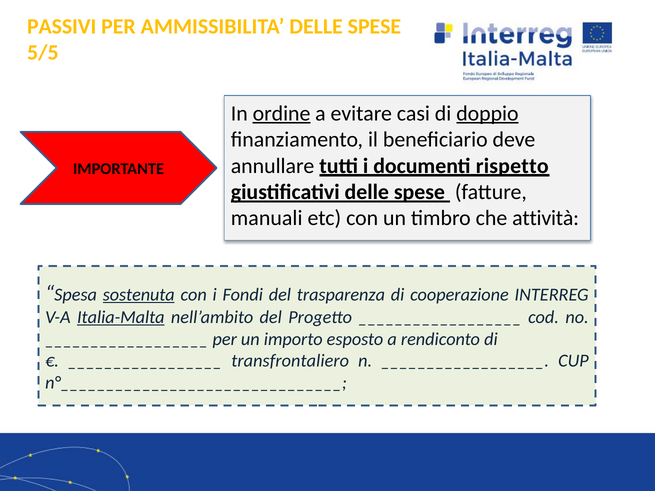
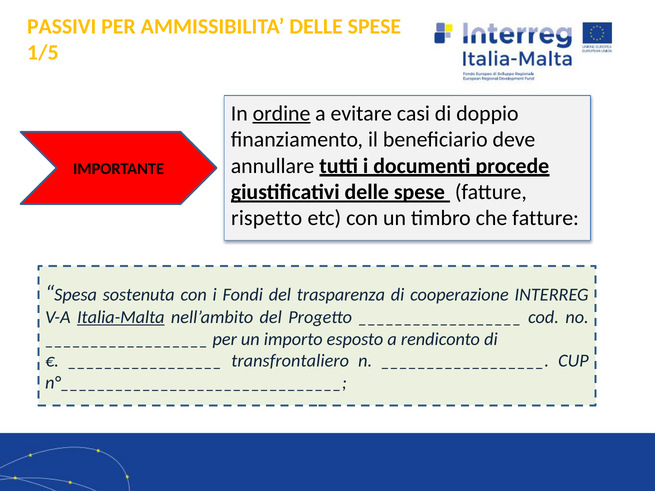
5/5: 5/5 -> 1/5
doppio underline: present -> none
rispetto: rispetto -> procede
manuali: manuali -> rispetto
che attività: attività -> fatture
sostenuta underline: present -> none
